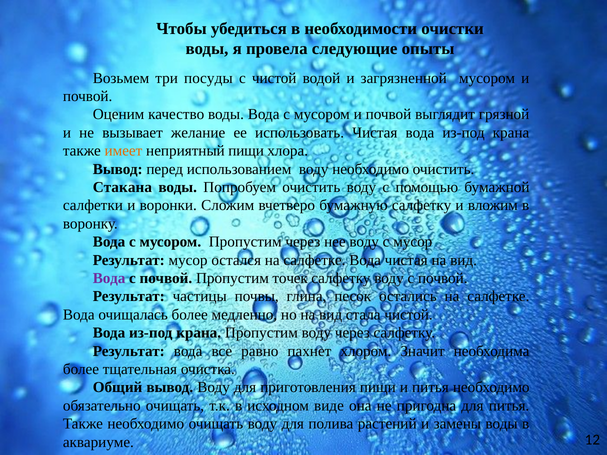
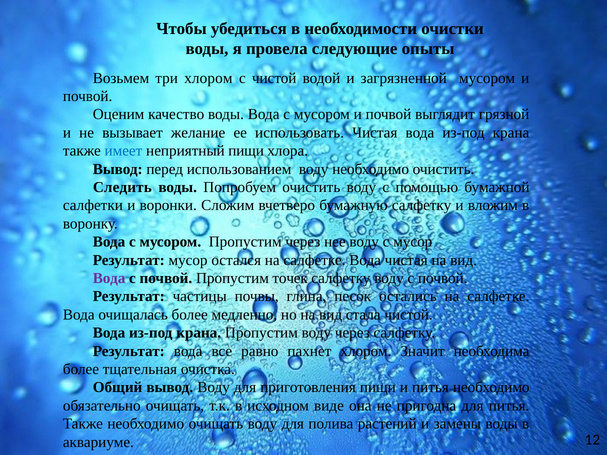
три посуды: посуды -> хлором
имеет colour: orange -> blue
Стакана: Стакана -> Следить
